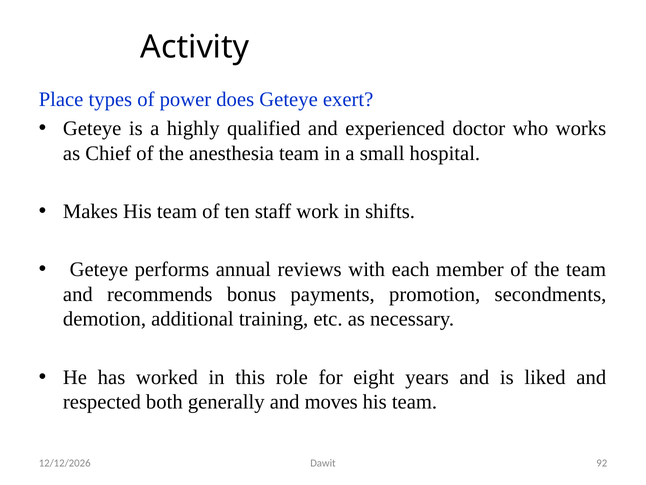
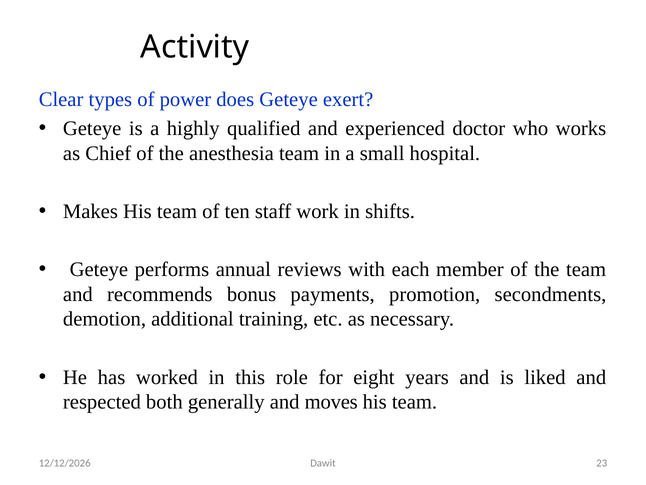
Place: Place -> Clear
92: 92 -> 23
